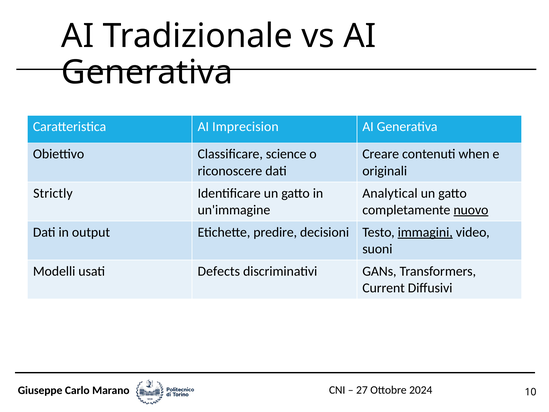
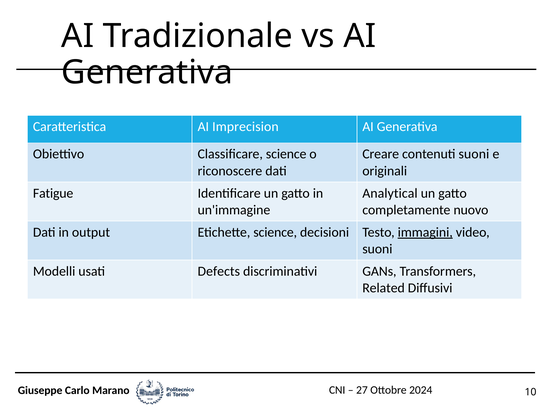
contenuti when: when -> suoni
Strictly: Strictly -> Fatigue
nuovo underline: present -> none
Etichette predire: predire -> science
Current: Current -> Related
